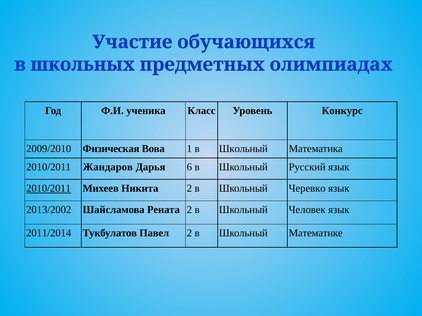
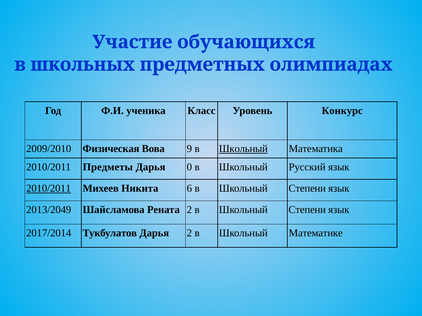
1: 1 -> 9
Школьный at (243, 149) underline: none -> present
Жандаров: Жандаров -> Предметы
6: 6 -> 0
Никита 2: 2 -> 6
Черевко at (307, 189): Черевко -> Степени
2013/2002: 2013/2002 -> 2013/2049
2 в Школьный Человек: Человек -> Степени
2011/2014: 2011/2014 -> 2017/2014
Тукбулатов Павел: Павел -> Дарья
